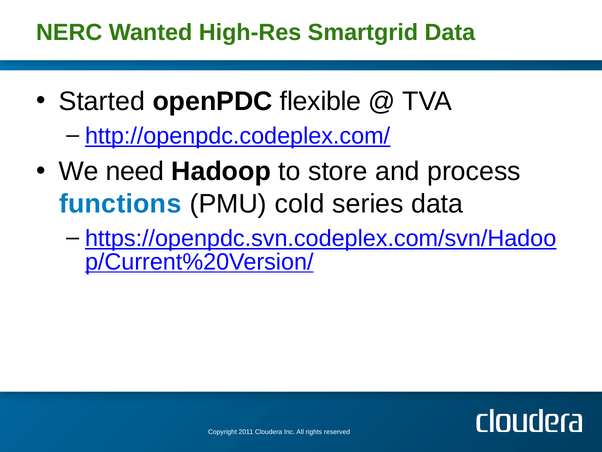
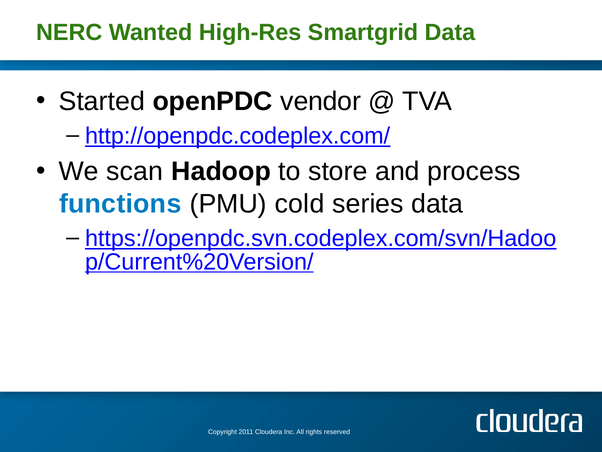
flexible: flexible -> vendor
need: need -> scan
